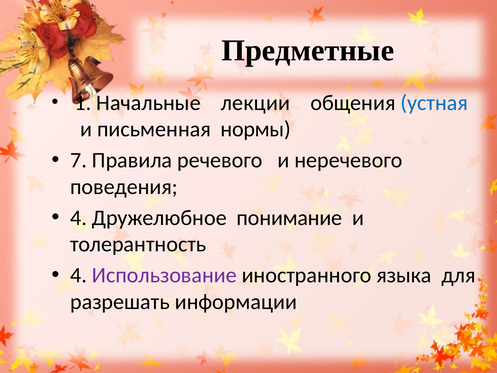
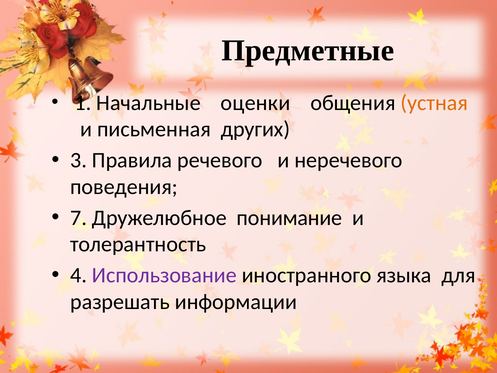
лекции: лекции -> оценки
устная colour: blue -> orange
нормы: нормы -> других
7: 7 -> 3
4 at (79, 218): 4 -> 7
